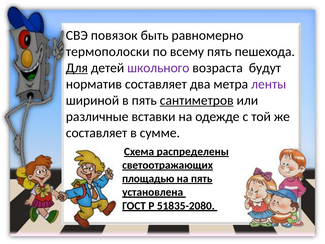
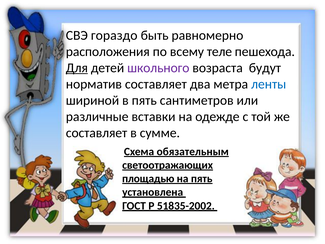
повязок: повязок -> гораздо
термополоски: термополоски -> расположения
всему пять: пять -> теле
ленты colour: purple -> blue
сантиметров underline: present -> none
распределены: распределены -> обязательным
51835-2080: 51835-2080 -> 51835-2002
